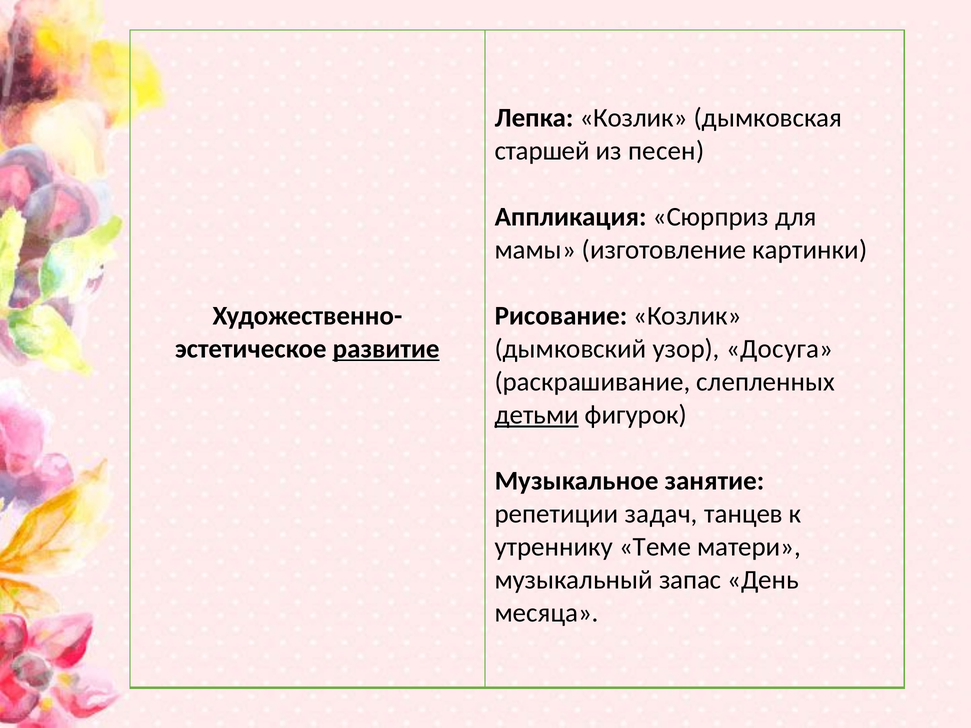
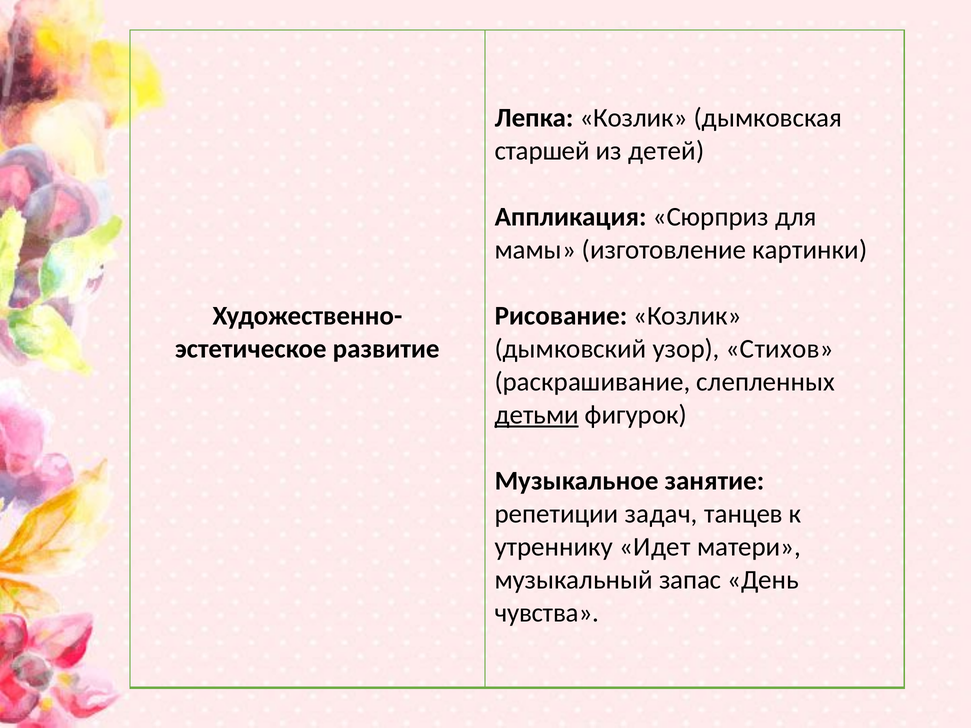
песен: песен -> детей
развитие underline: present -> none
Досуга: Досуга -> Стихов
Теме: Теме -> Идет
месяца: месяца -> чувства
